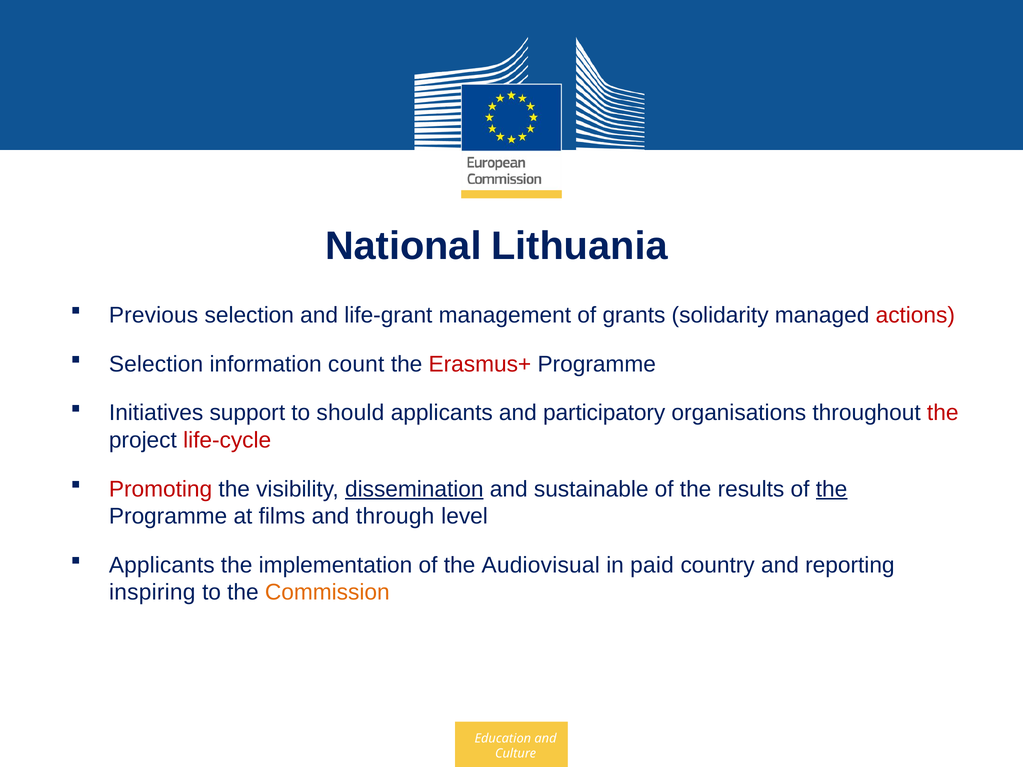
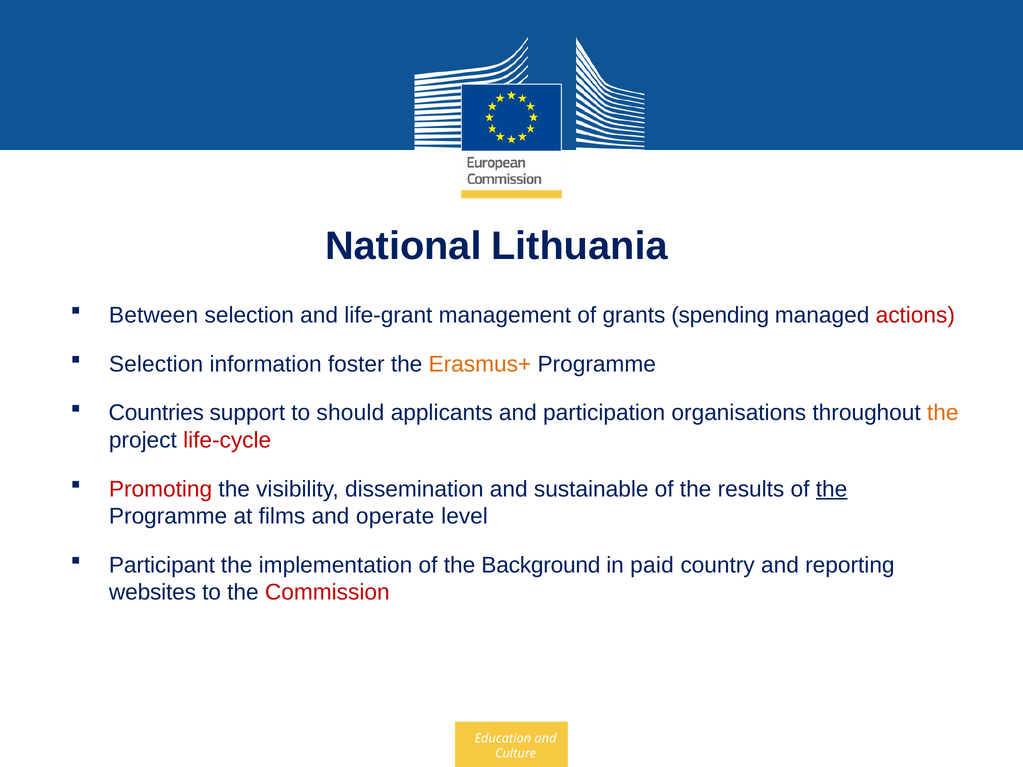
Previous: Previous -> Between
solidarity: solidarity -> spending
count: count -> foster
Erasmus+ colour: red -> orange
Initiatives: Initiatives -> Countries
participatory: participatory -> participation
the at (943, 413) colour: red -> orange
dissemination underline: present -> none
through: through -> operate
Applicants at (162, 565): Applicants -> Participant
Audiovisual: Audiovisual -> Background
inspiring: inspiring -> websites
Commission colour: orange -> red
